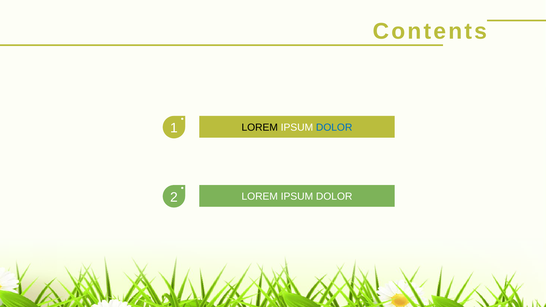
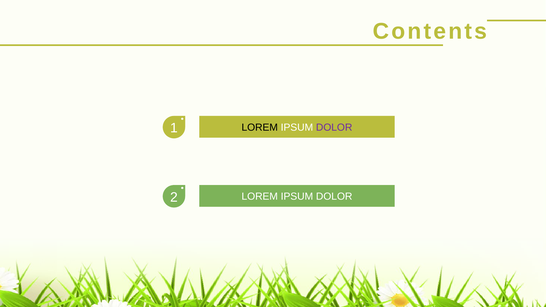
DOLOR at (334, 128) colour: blue -> purple
